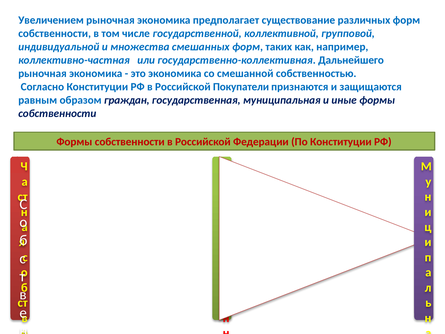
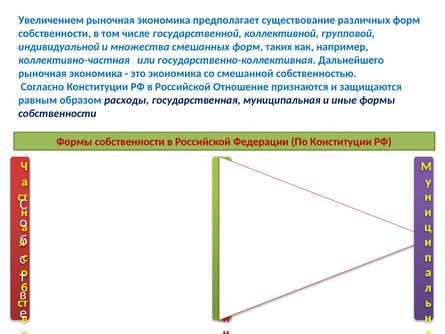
Покупатели: Покупатели -> Отношение
граждан: граждан -> расходы
